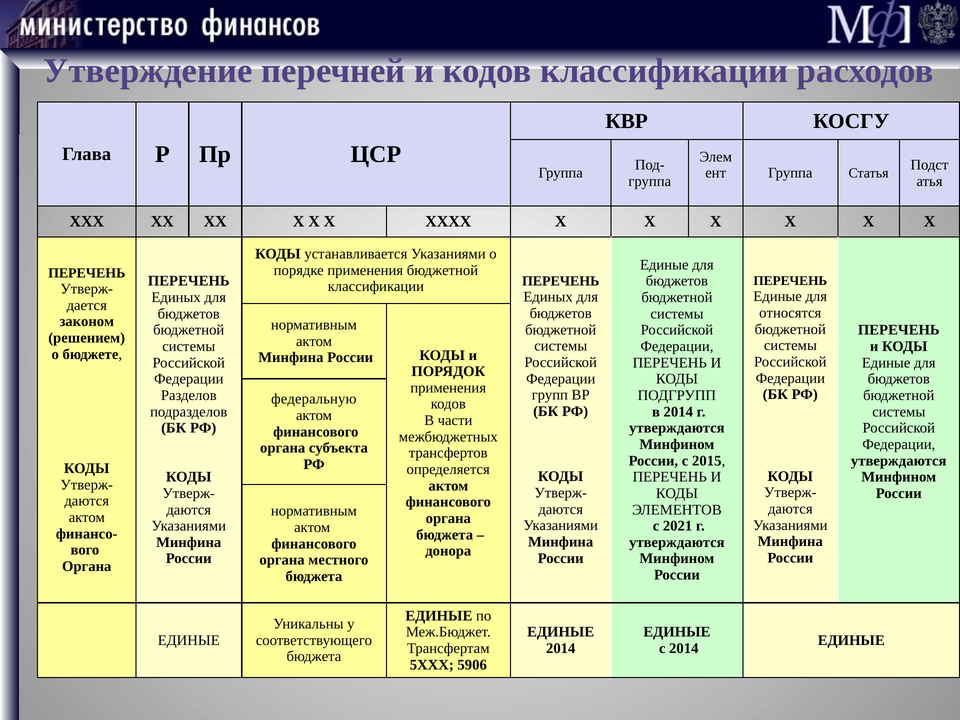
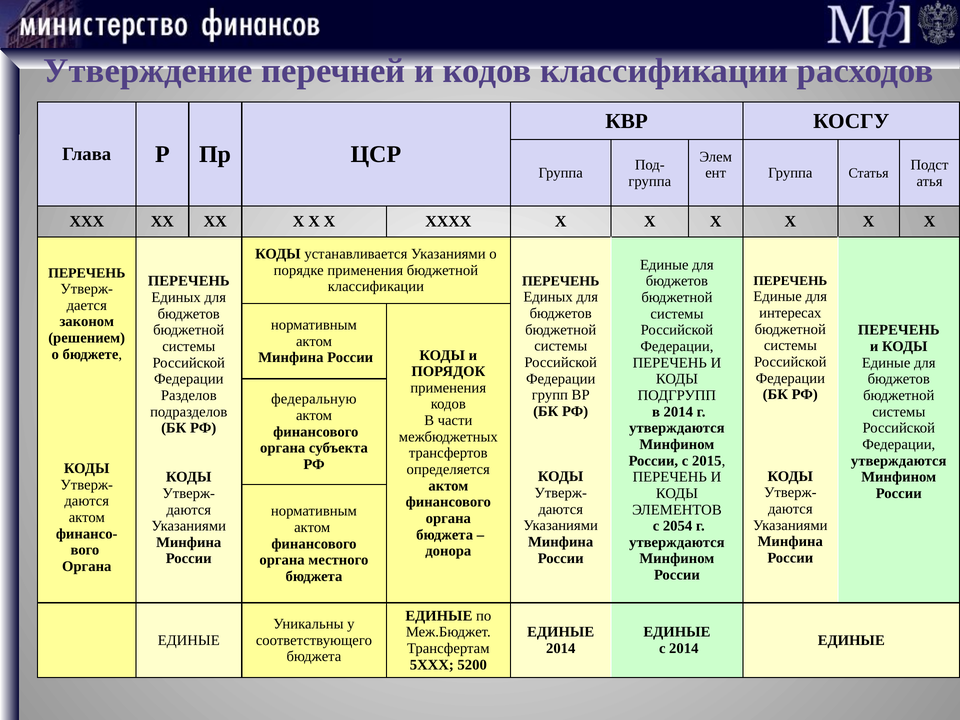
относятся: относятся -> интересах
2021: 2021 -> 2054
5906: 5906 -> 5200
